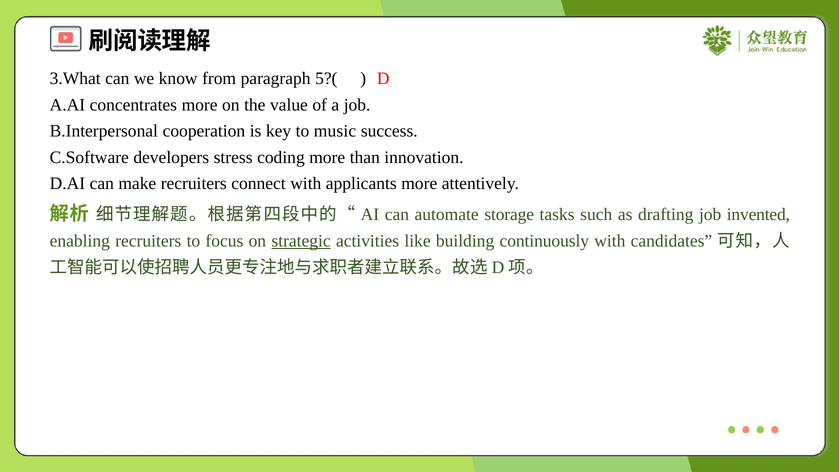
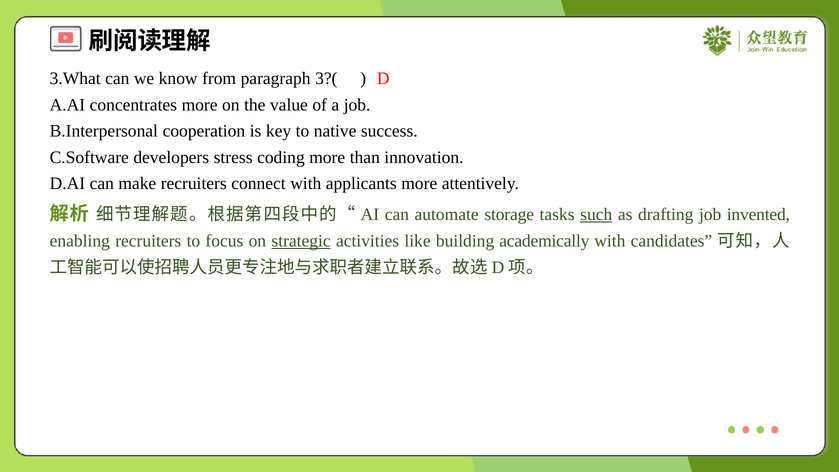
5?(: 5?( -> 3?(
music: music -> native
such underline: none -> present
continuously: continuously -> academically
